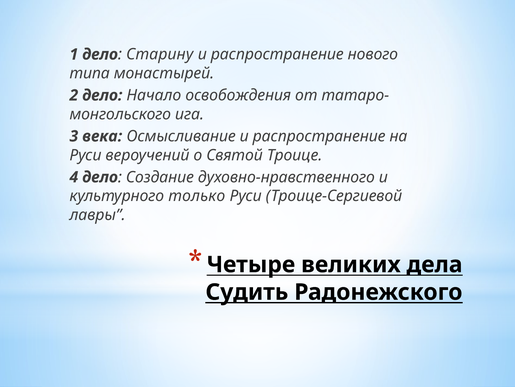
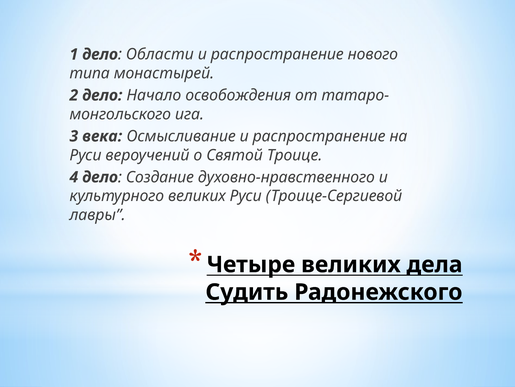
Старину: Старину -> Области
культурного только: только -> великих
